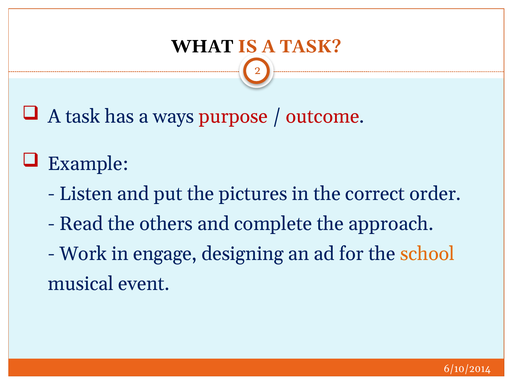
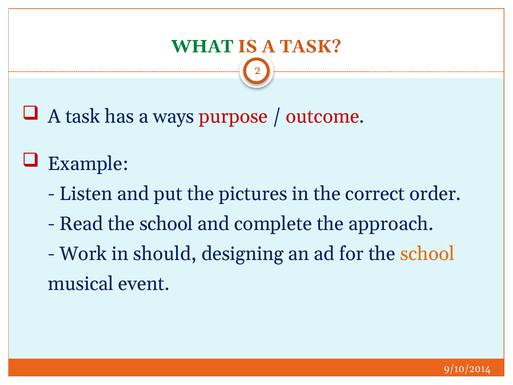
WHAT colour: black -> green
Read the others: others -> school
engage: engage -> should
6/10/2014: 6/10/2014 -> 9/10/2014
